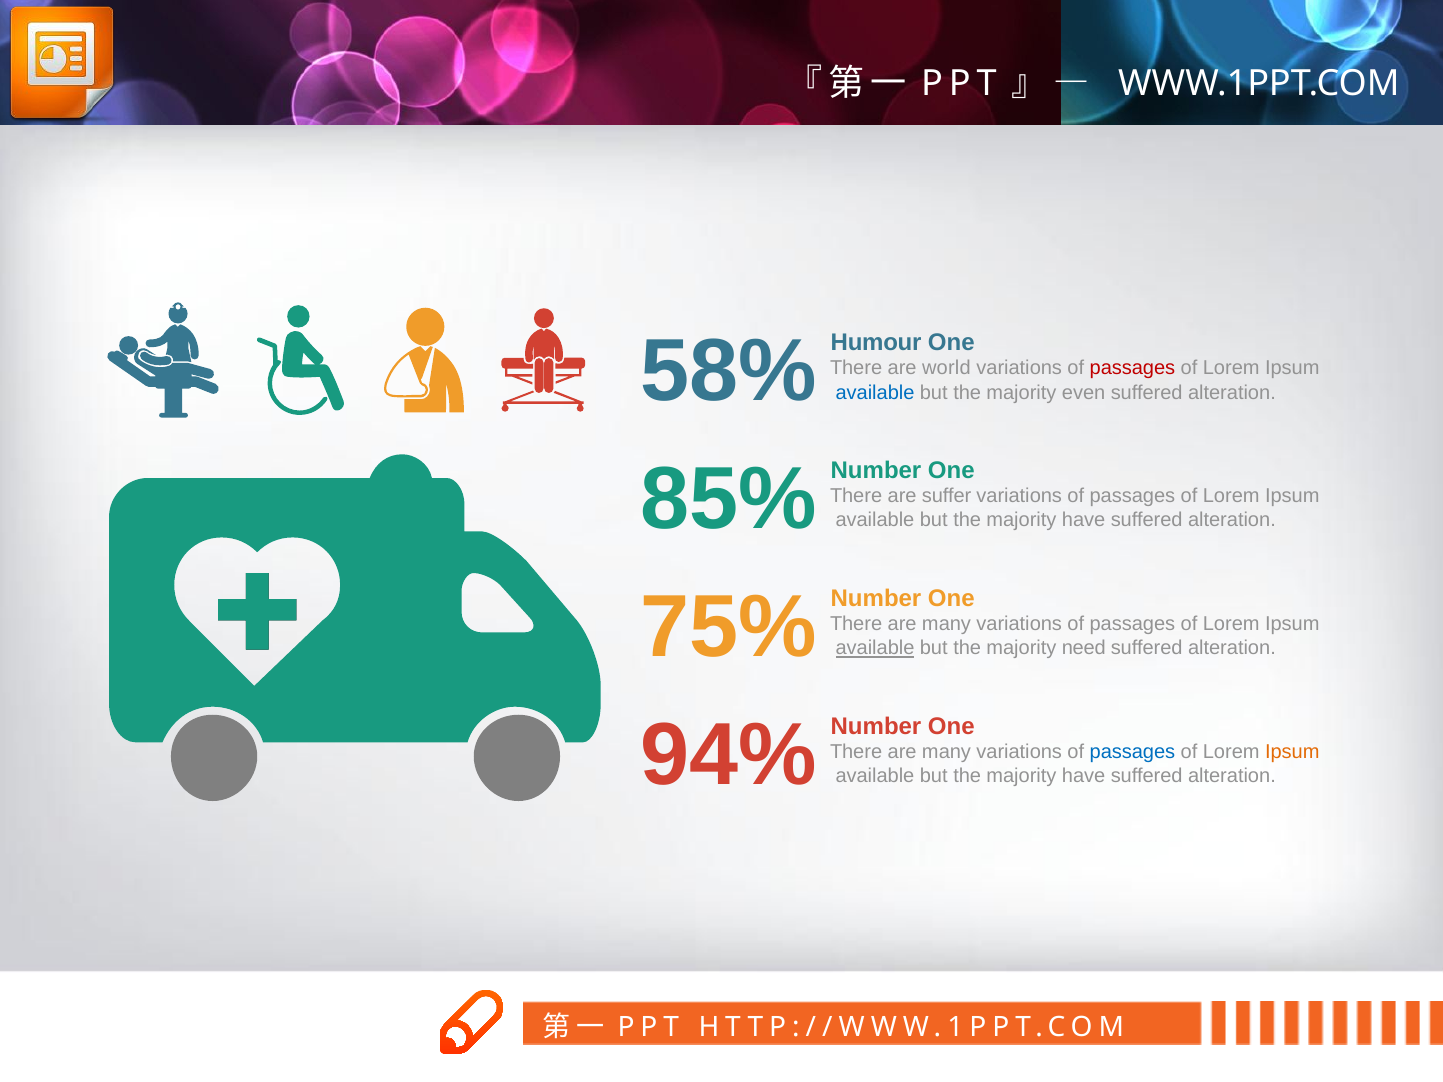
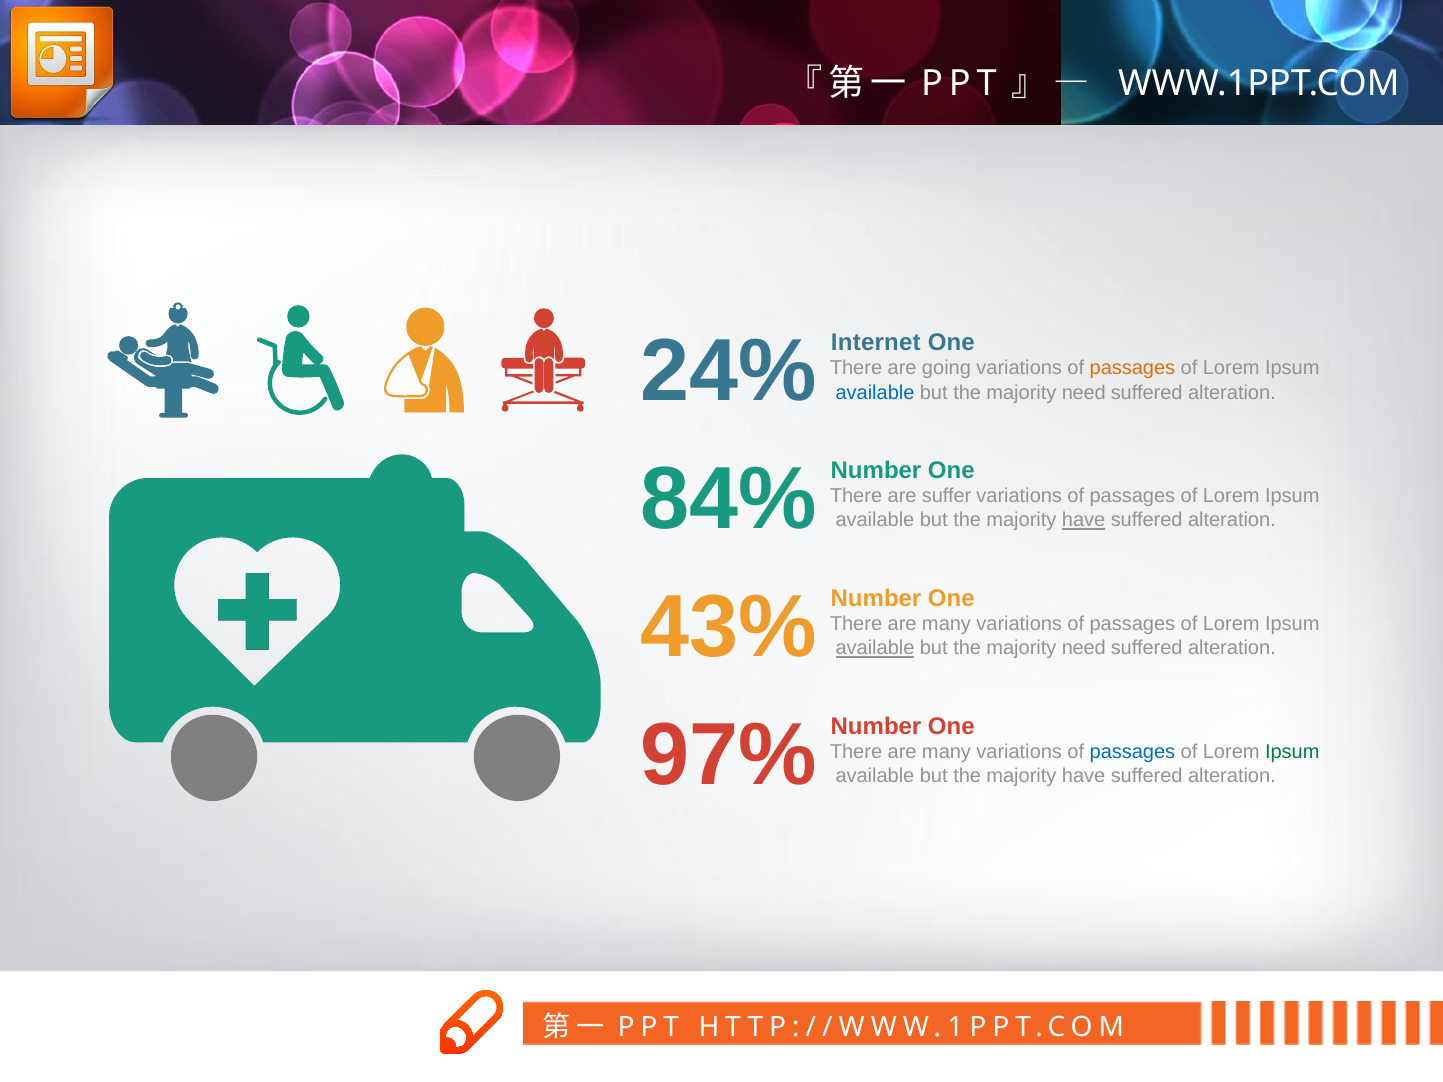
58%: 58% -> 24%
Humour: Humour -> Internet
world: world -> going
passages at (1132, 368) colour: red -> orange
even at (1084, 392): even -> need
85%: 85% -> 84%
have at (1084, 520) underline: none -> present
75%: 75% -> 43%
94%: 94% -> 97%
Ipsum at (1292, 752) colour: orange -> green
